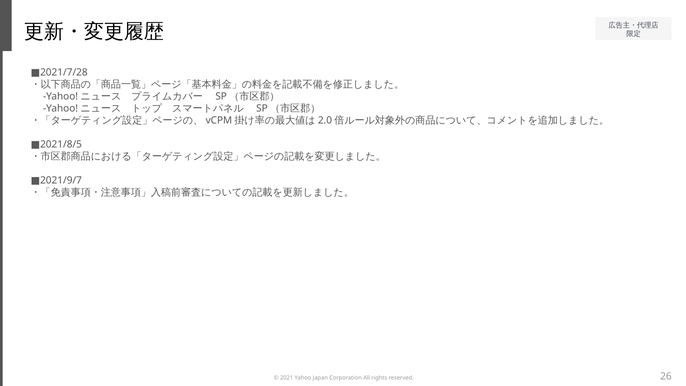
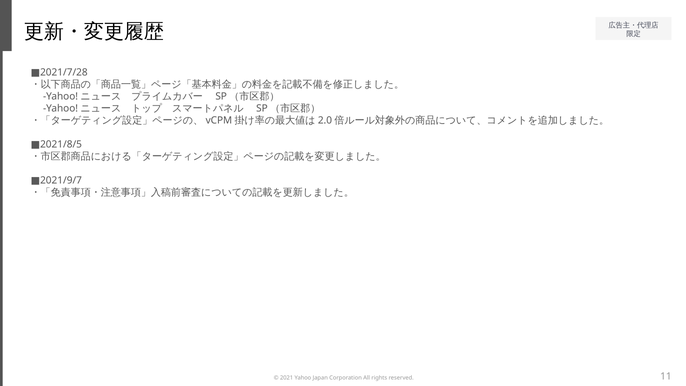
26: 26 -> 11
